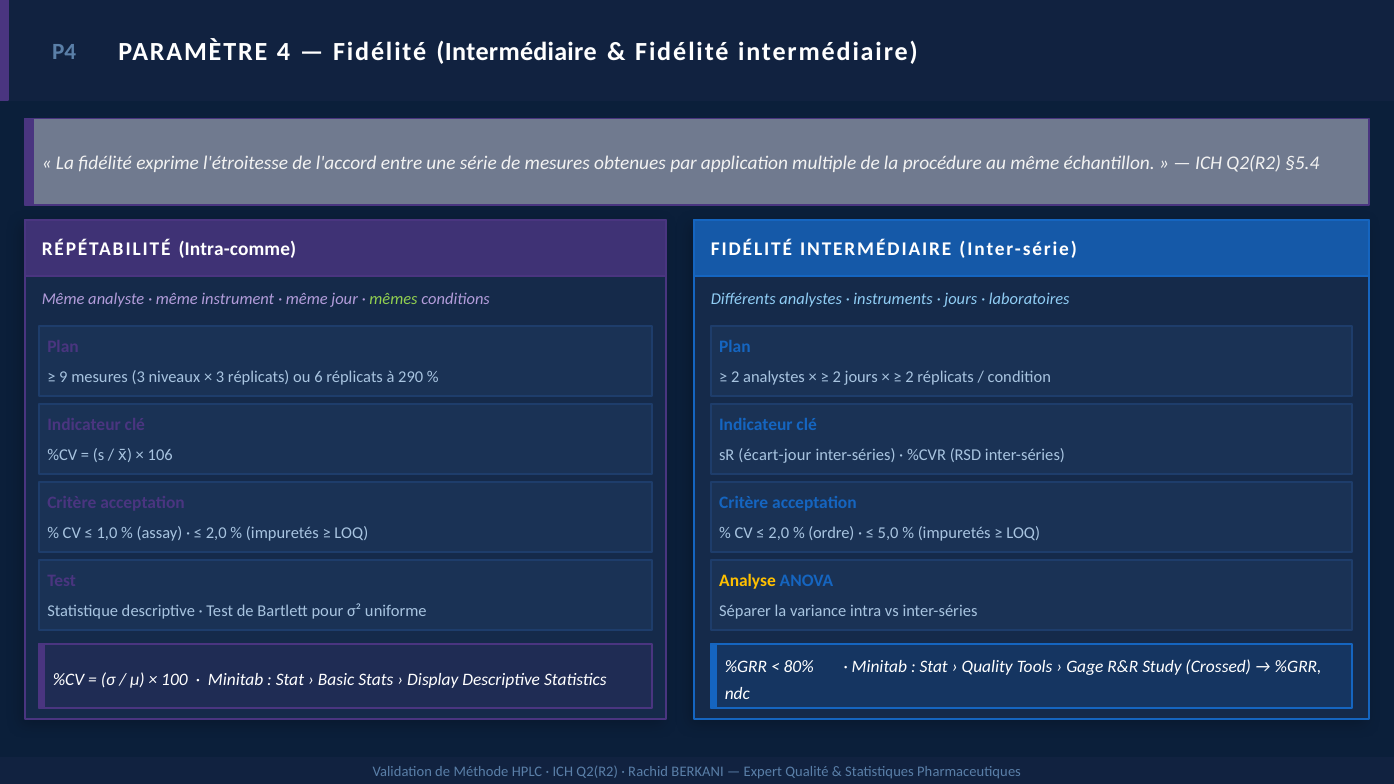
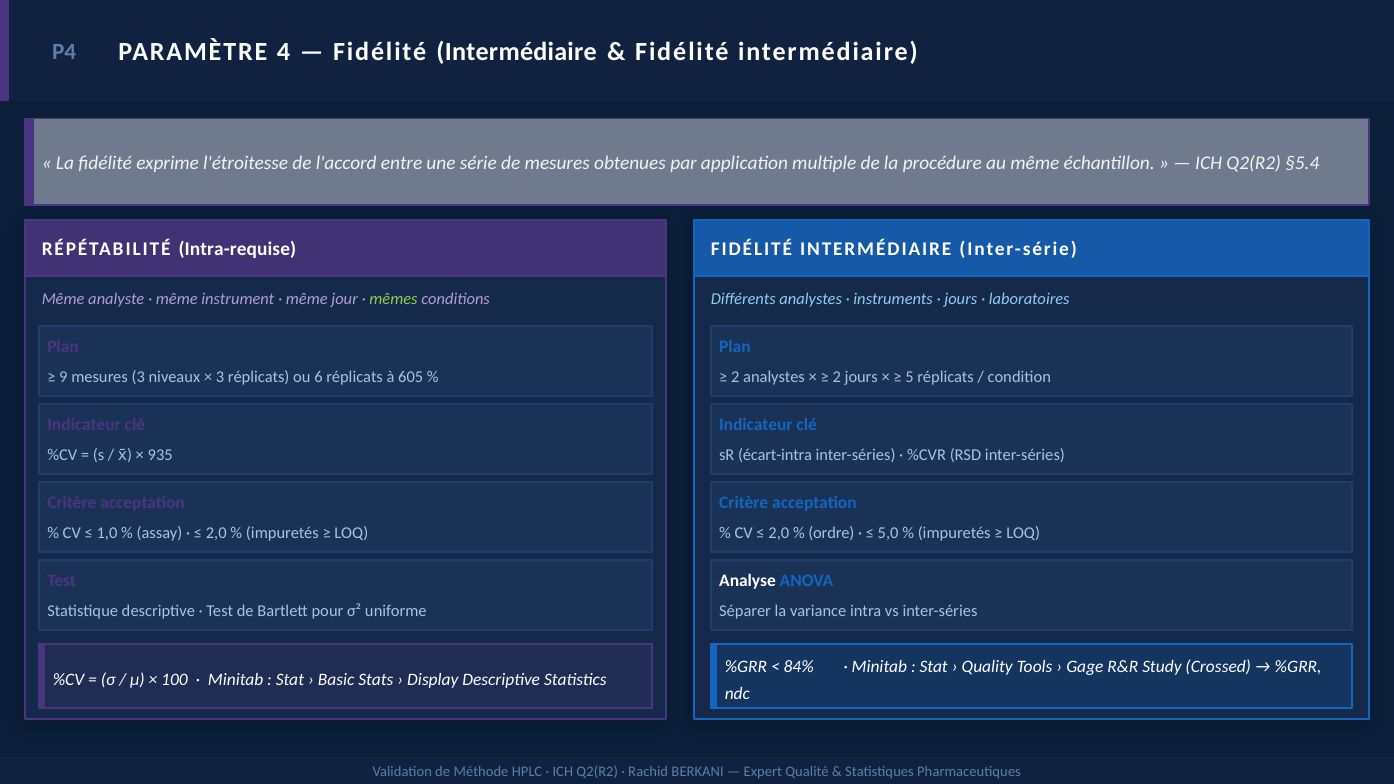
Intra-comme: Intra-comme -> Intra-requise
290: 290 -> 605
2 at (910, 377): 2 -> 5
106: 106 -> 935
écart-jour: écart-jour -> écart-intra
Analyse colour: yellow -> white
80%: 80% -> 84%
